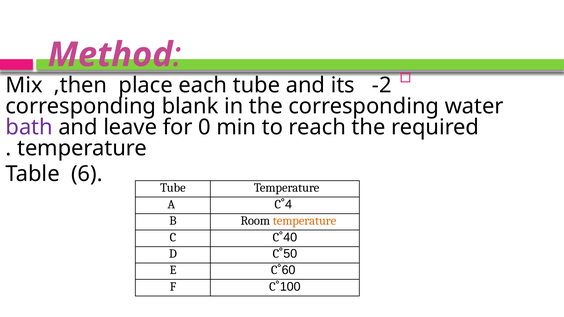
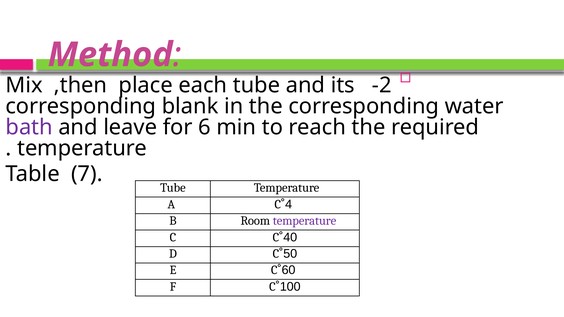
0: 0 -> 6
6: 6 -> 7
temperature at (305, 221) colour: orange -> purple
